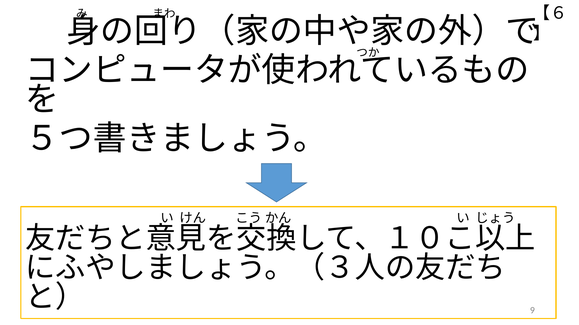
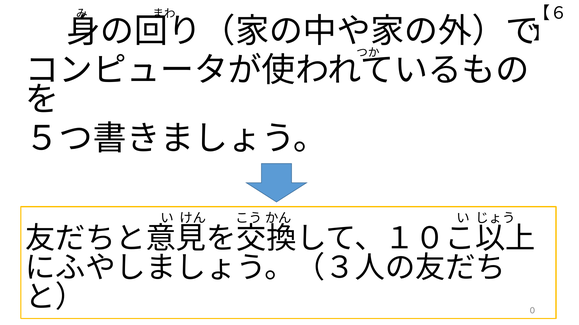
9: 9 -> 0
